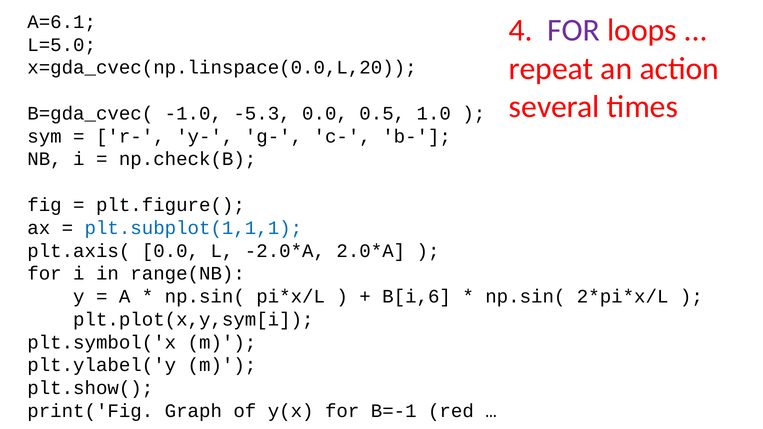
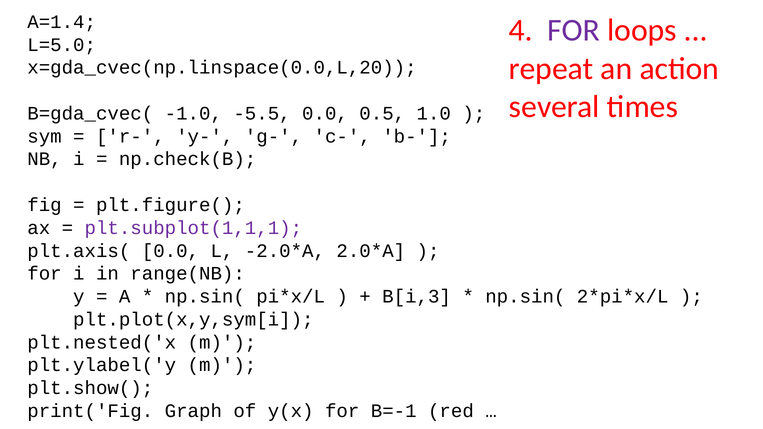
A=6.1: A=6.1 -> A=1.4
-5.3: -5.3 -> -5.5
plt.subplot(1,1,1 colour: blue -> purple
B[i,6: B[i,6 -> B[i,3
plt.symbol('x: plt.symbol('x -> plt.nested('x
